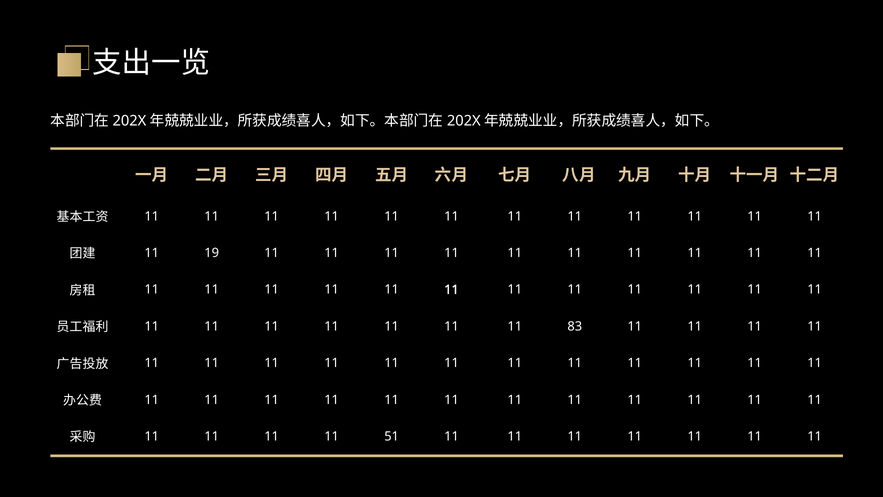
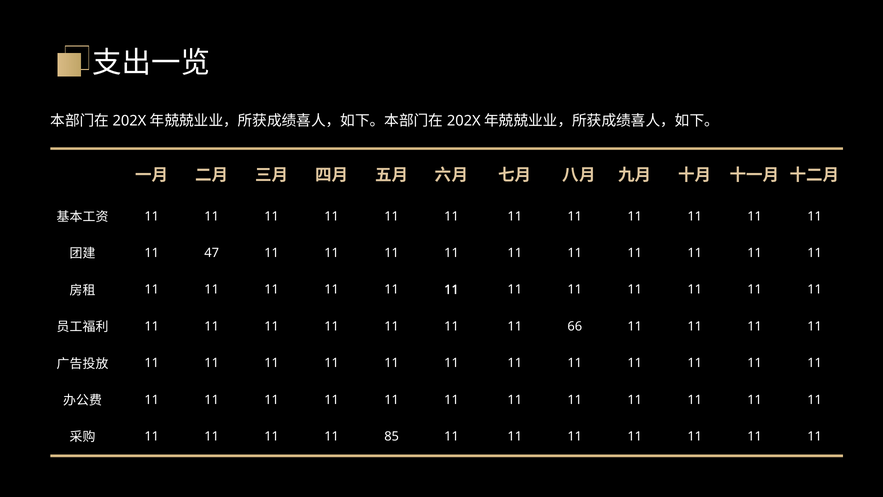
19: 19 -> 47
83: 83 -> 66
51: 51 -> 85
